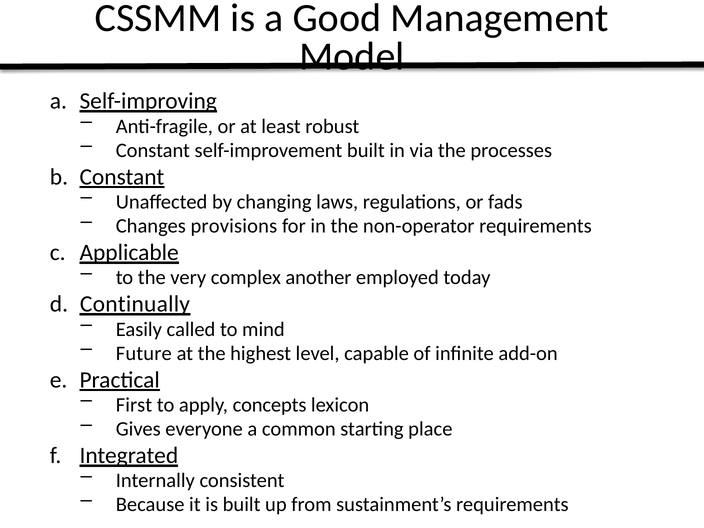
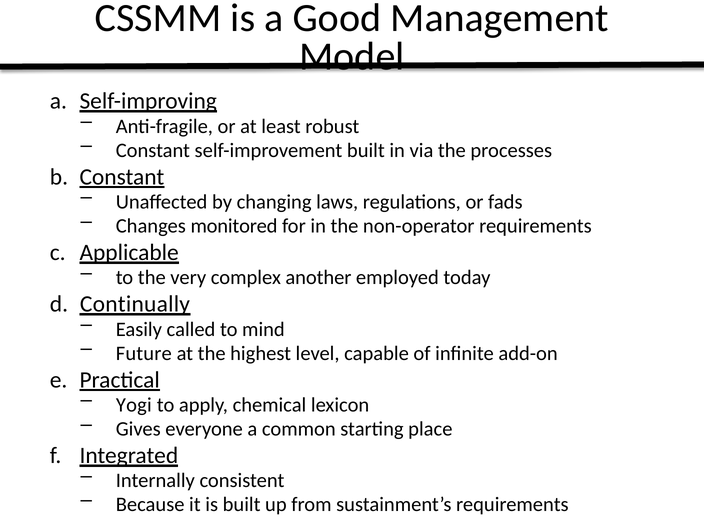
provisions: provisions -> monitored
First: First -> Yogi
concepts: concepts -> chemical
